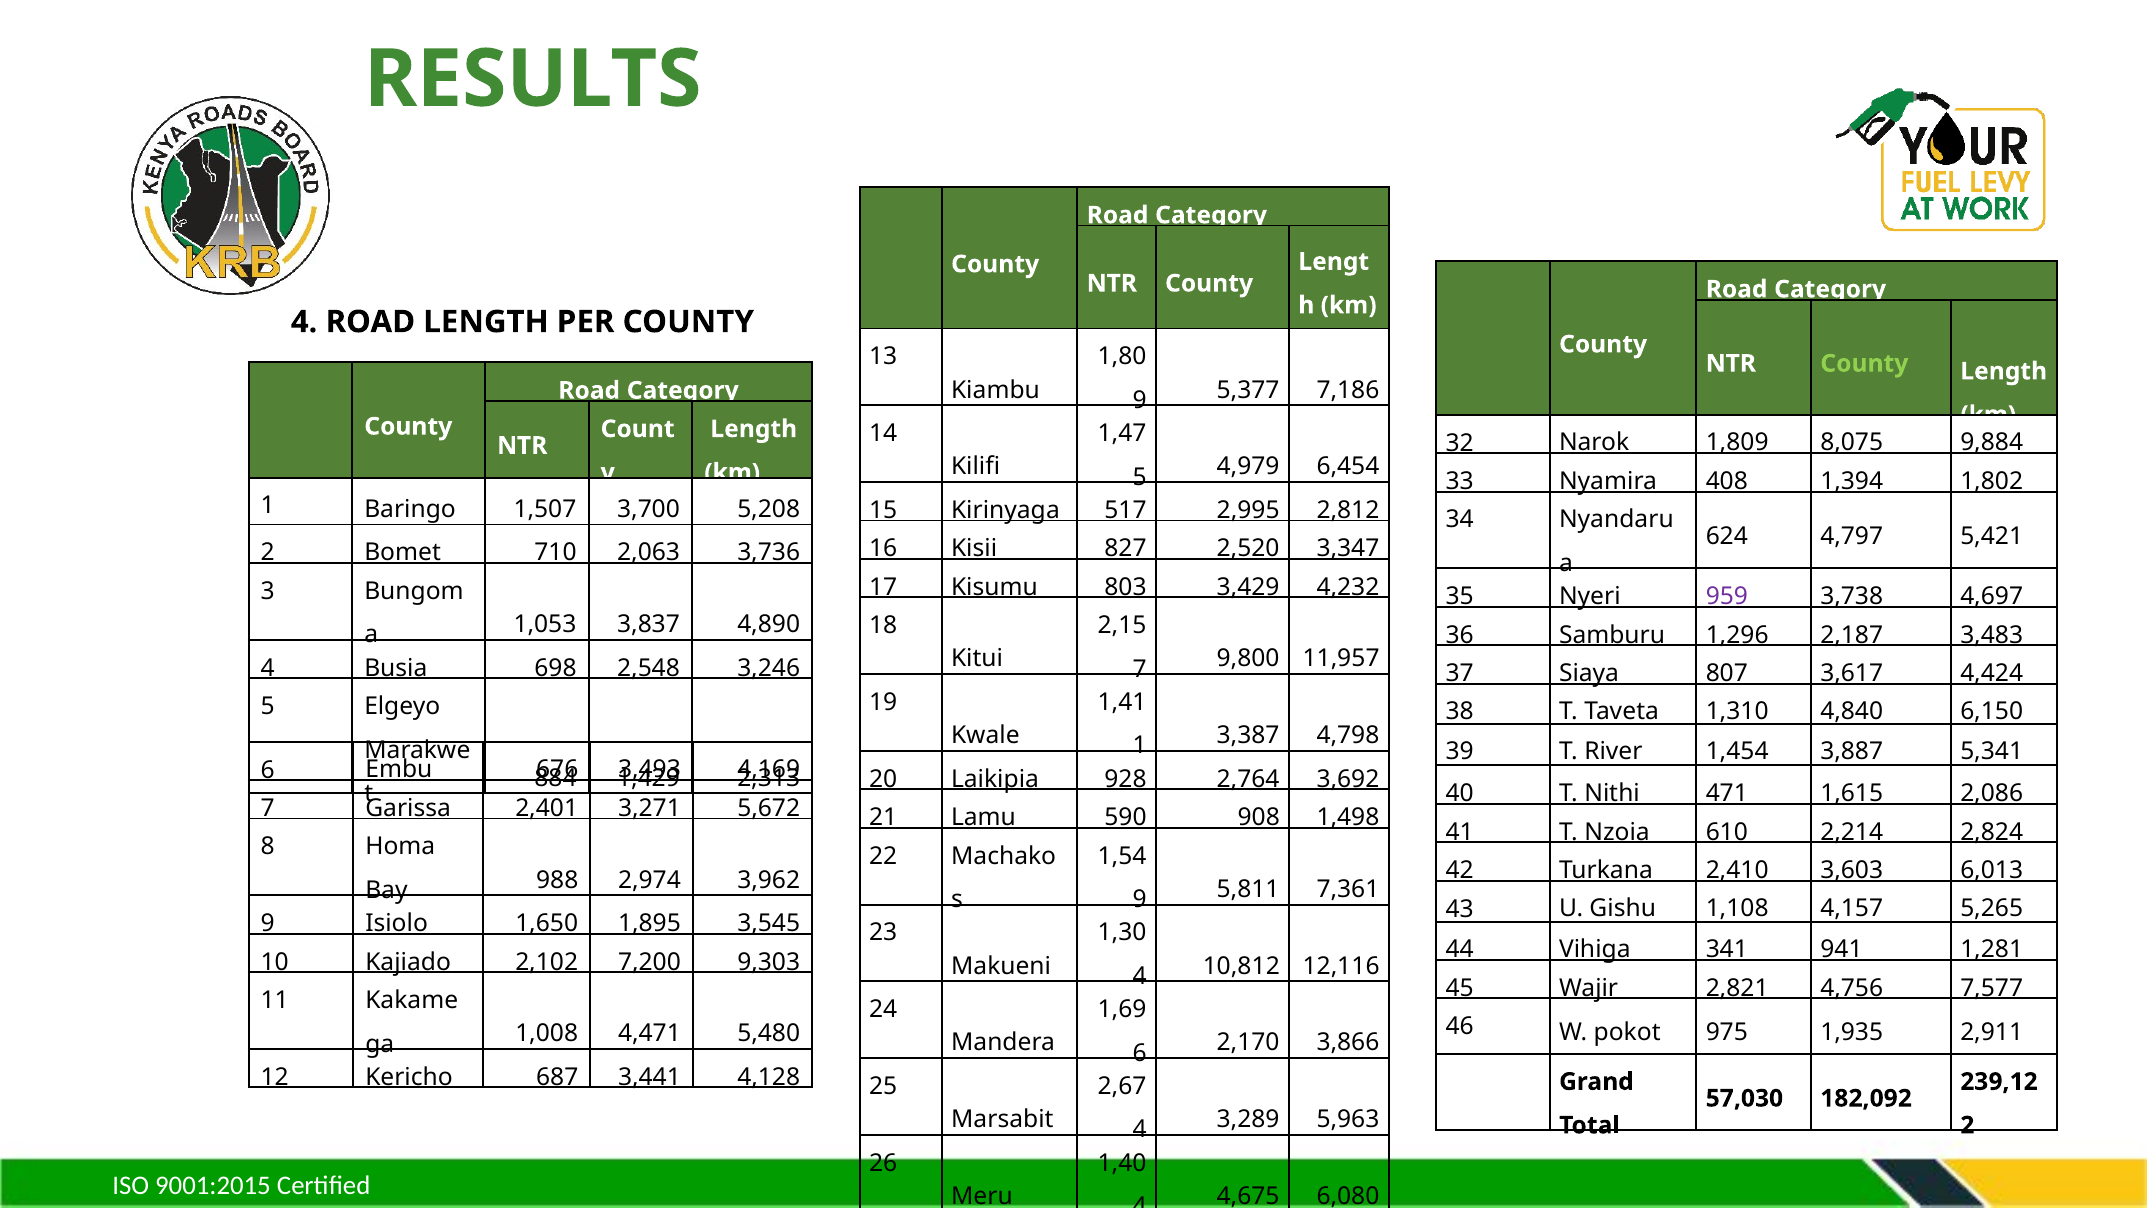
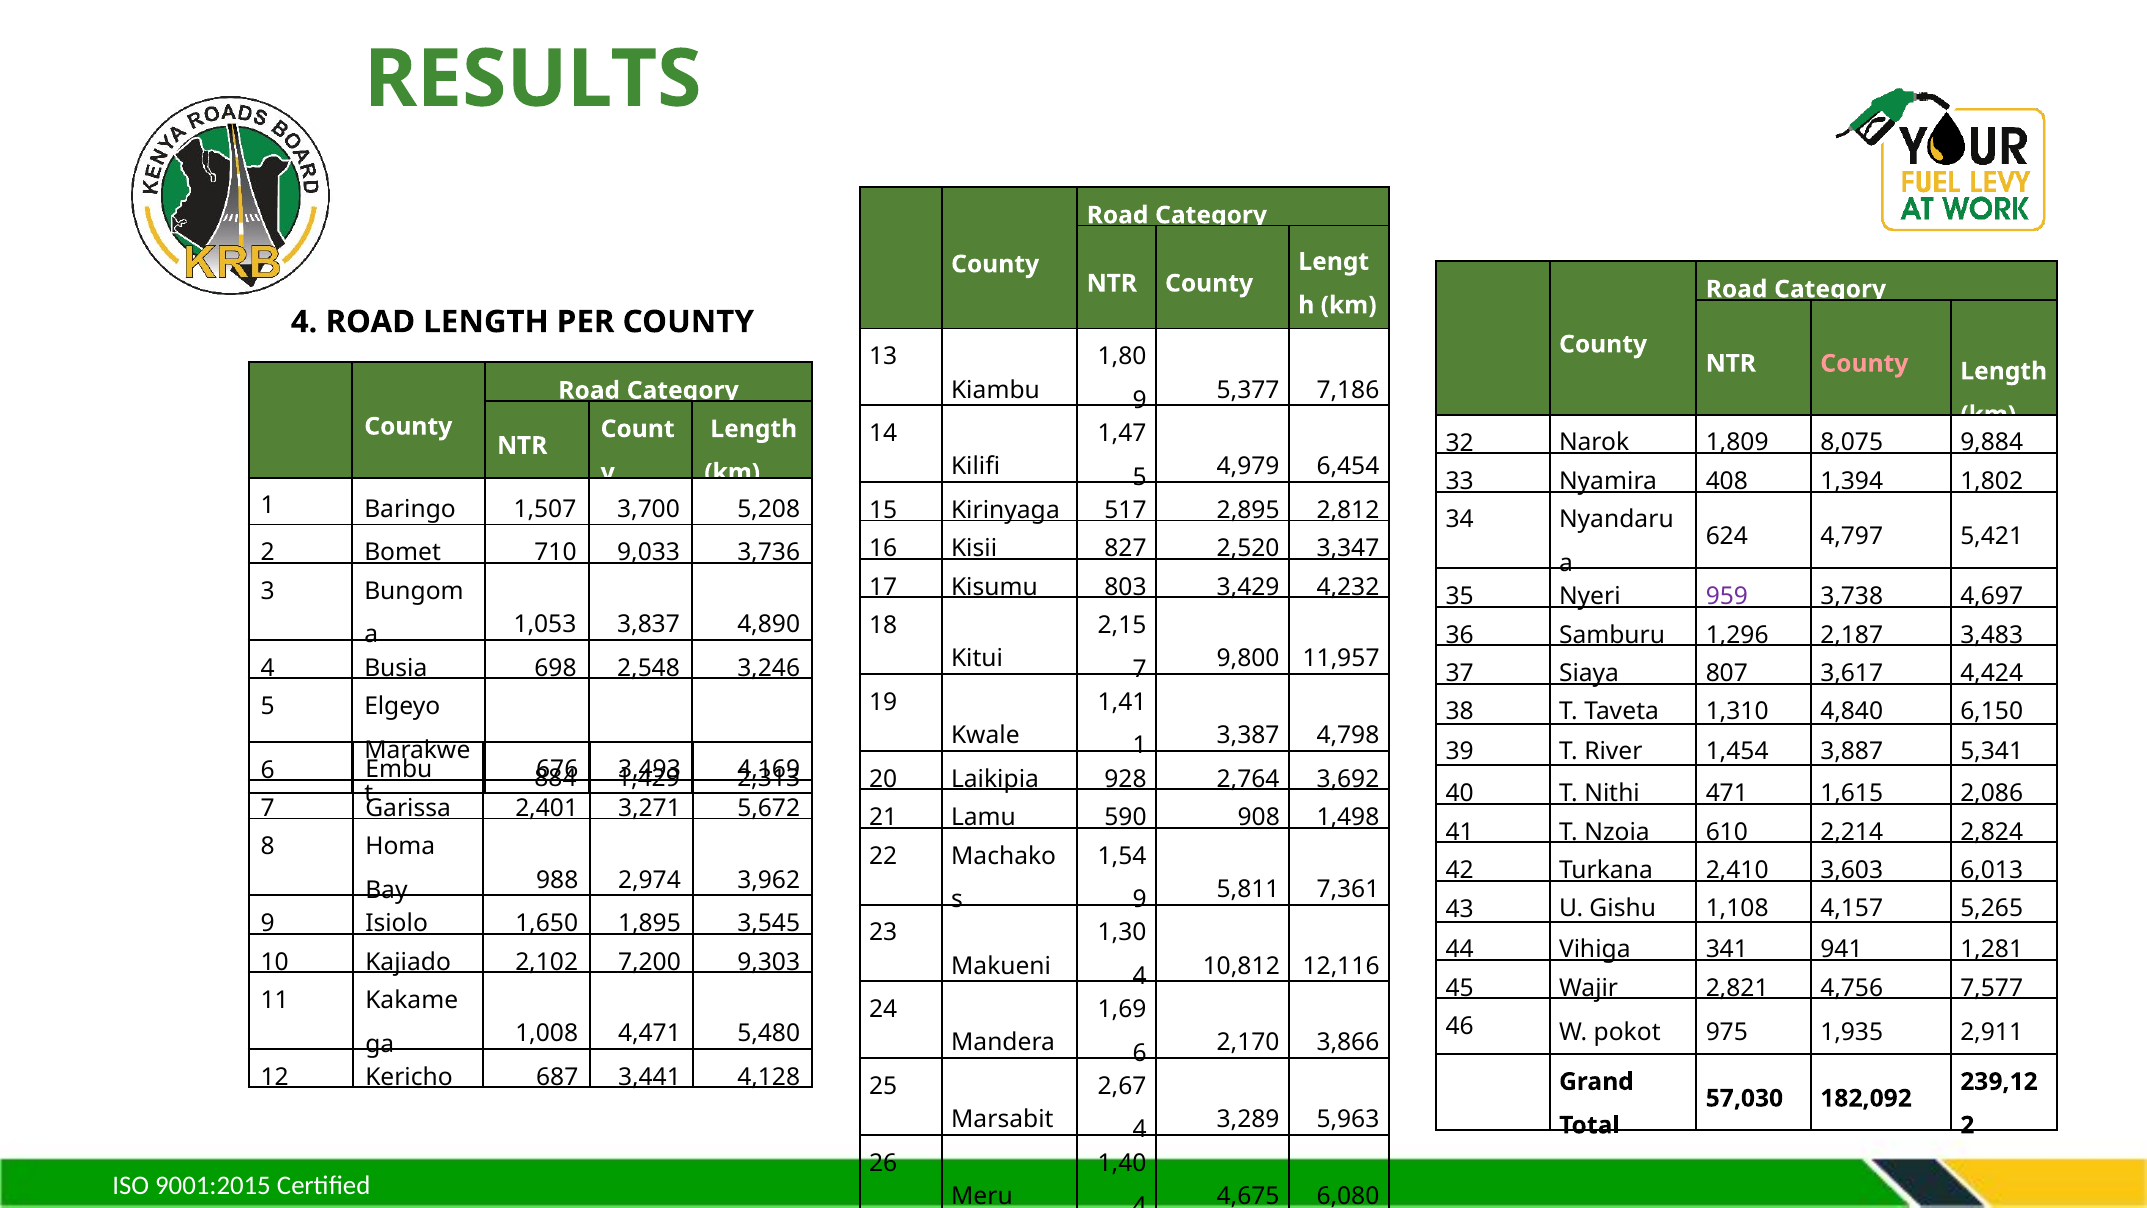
County at (1864, 363) colour: light green -> pink
2,995: 2,995 -> 2,895
2,063: 2,063 -> 9,033
